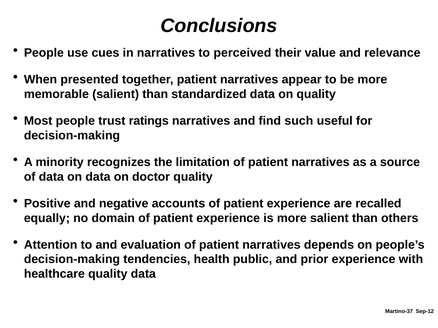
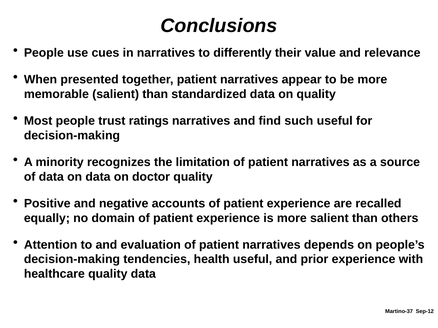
perceived: perceived -> differently
health public: public -> useful
